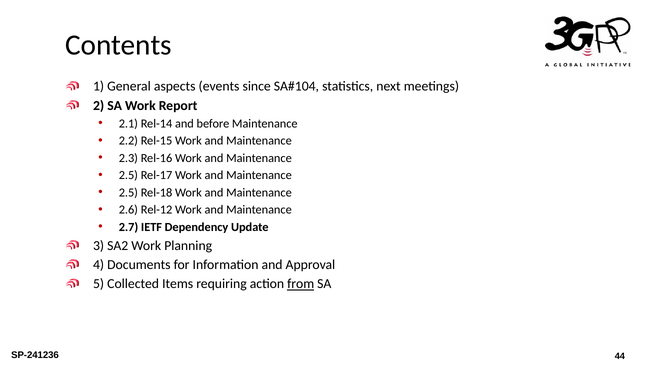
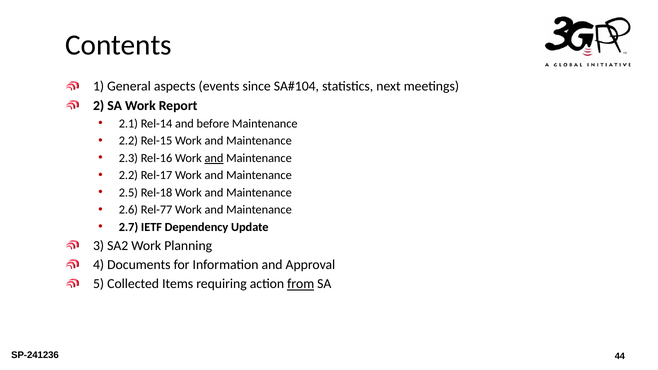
and at (214, 158) underline: none -> present
2.5 at (128, 175): 2.5 -> 2.2
Rel-12: Rel-12 -> Rel-77
